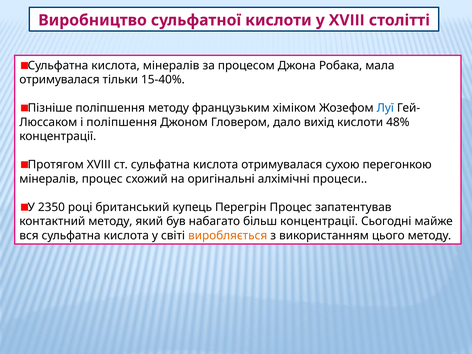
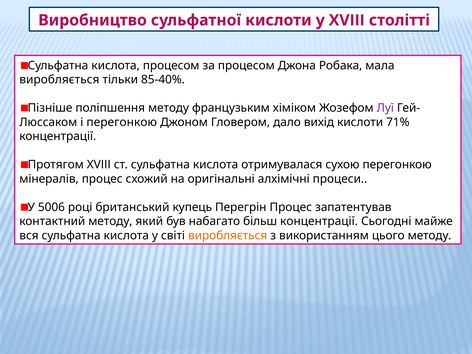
кислота мінералів: мінералів -> процесом
отримувалася at (60, 80): отримувалася -> виробляється
15-40%: 15-40% -> 85-40%
Луї colour: blue -> purple
і поліпшення: поліпшення -> перегонкою
48%: 48% -> 71%
2350: 2350 -> 5006
